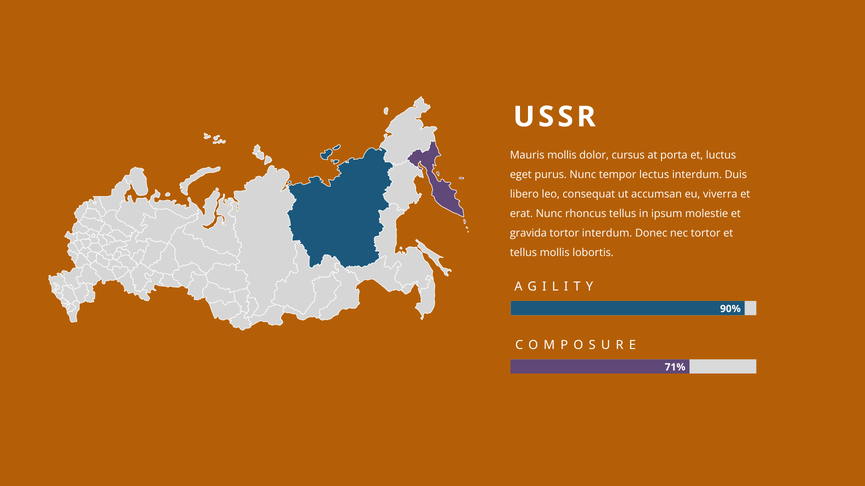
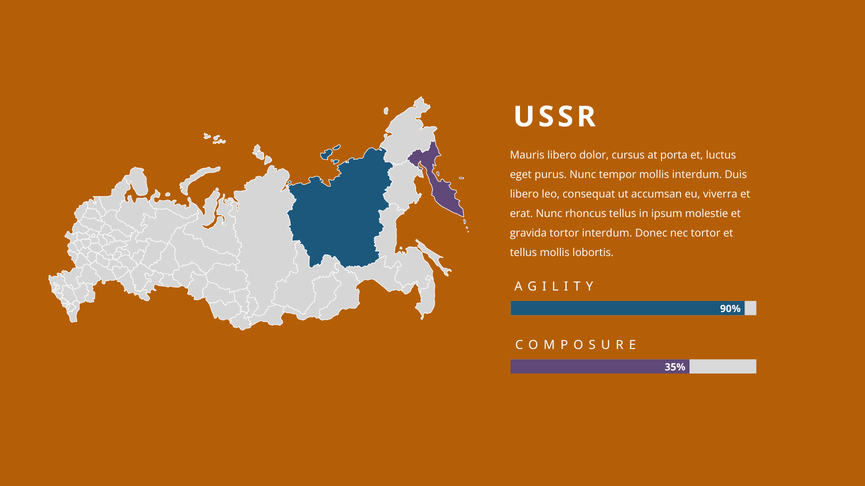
Mauris mollis: mollis -> libero
tempor lectus: lectus -> mollis
71%: 71% -> 35%
